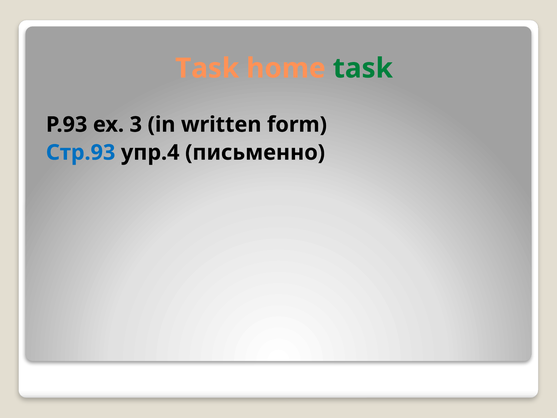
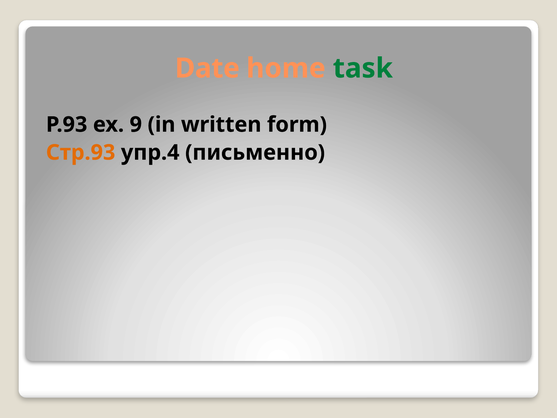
Task at (207, 68): Task -> Date
3: 3 -> 9
Стр.93 colour: blue -> orange
